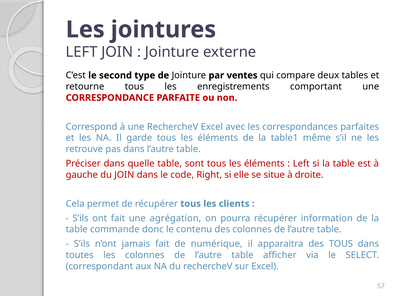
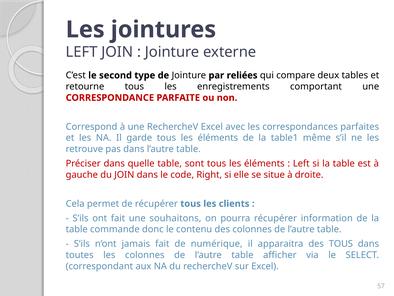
ventes: ventes -> reliées
agrégation: agrégation -> souhaitons
